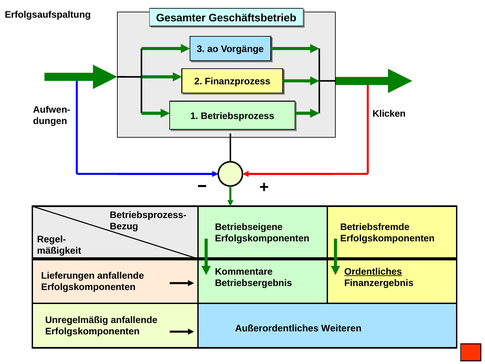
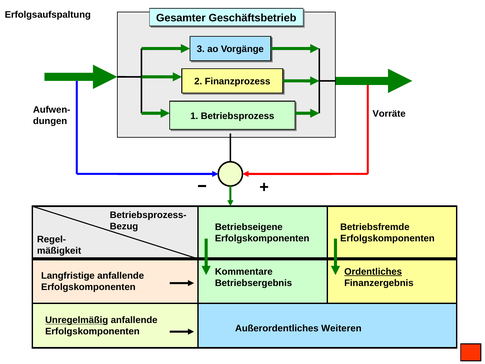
Klicken: Klicken -> Vorräte
Lieferungen: Lieferungen -> Langfristige
Unregelmäßig underline: none -> present
